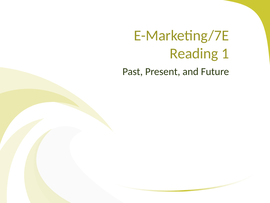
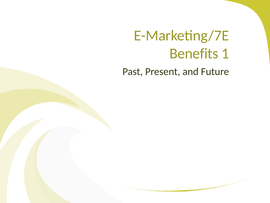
Reading: Reading -> Benefits
